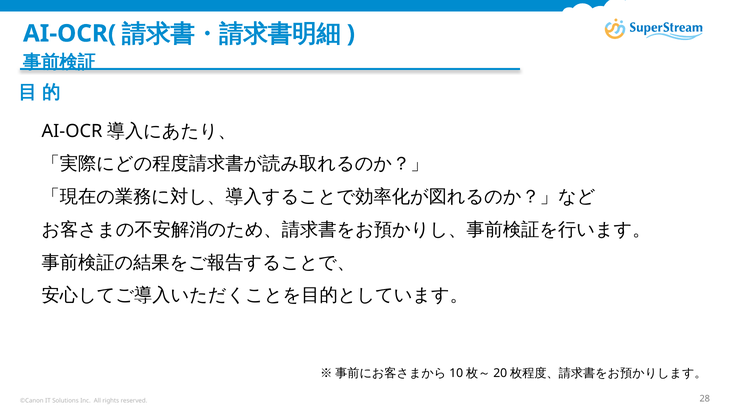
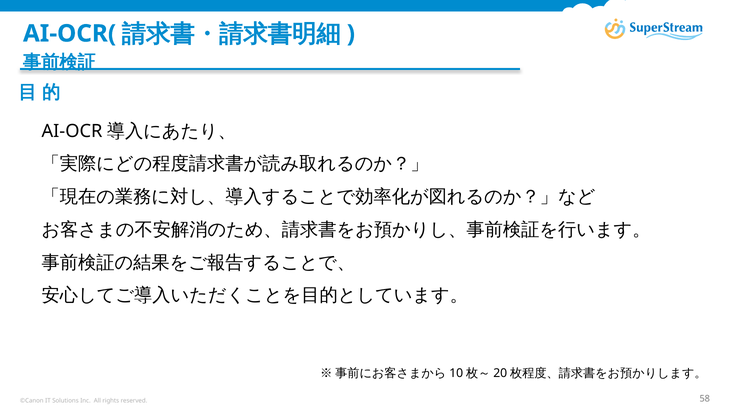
28: 28 -> 58
